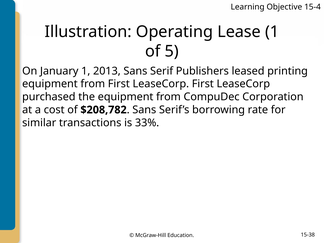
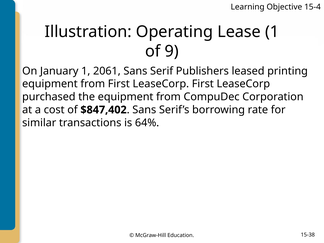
5: 5 -> 9
2013: 2013 -> 2061
$208,782: $208,782 -> $847,402
33%: 33% -> 64%
